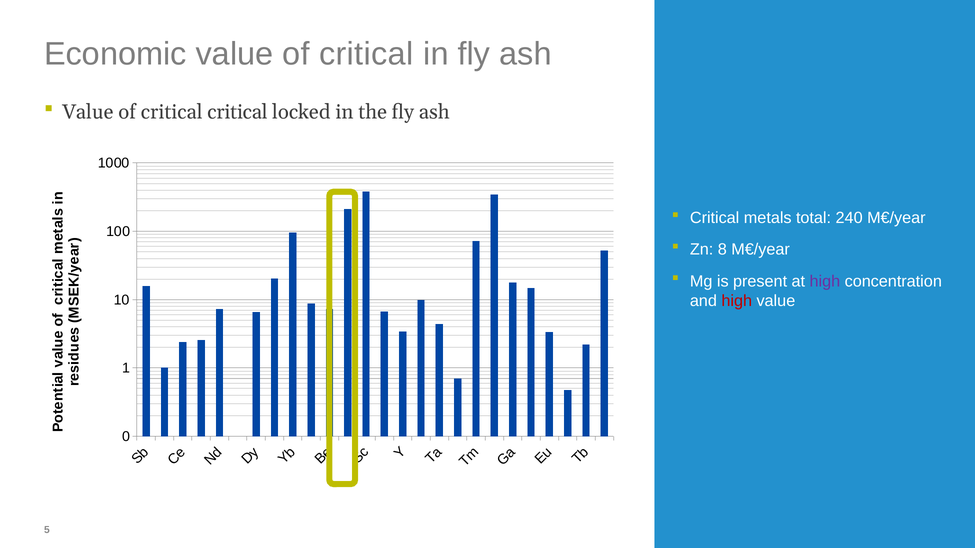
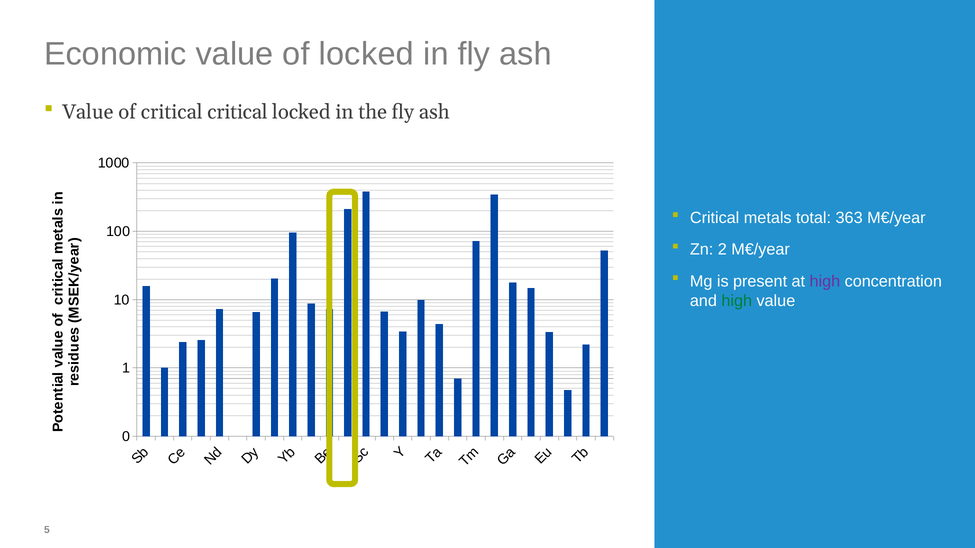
Economic value of critical: critical -> locked
240: 240 -> 363
8: 8 -> 2
high at (737, 301) colour: red -> green
